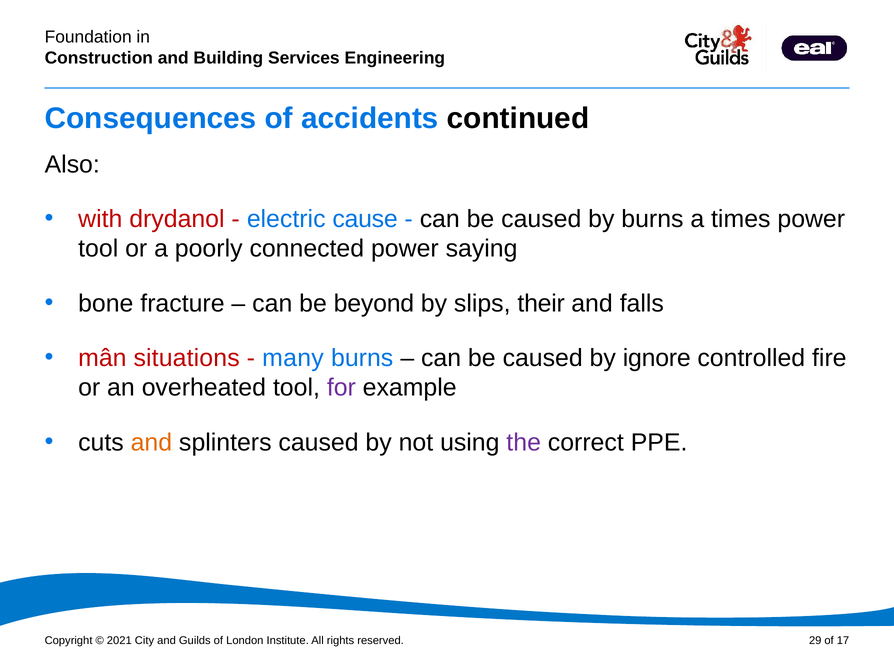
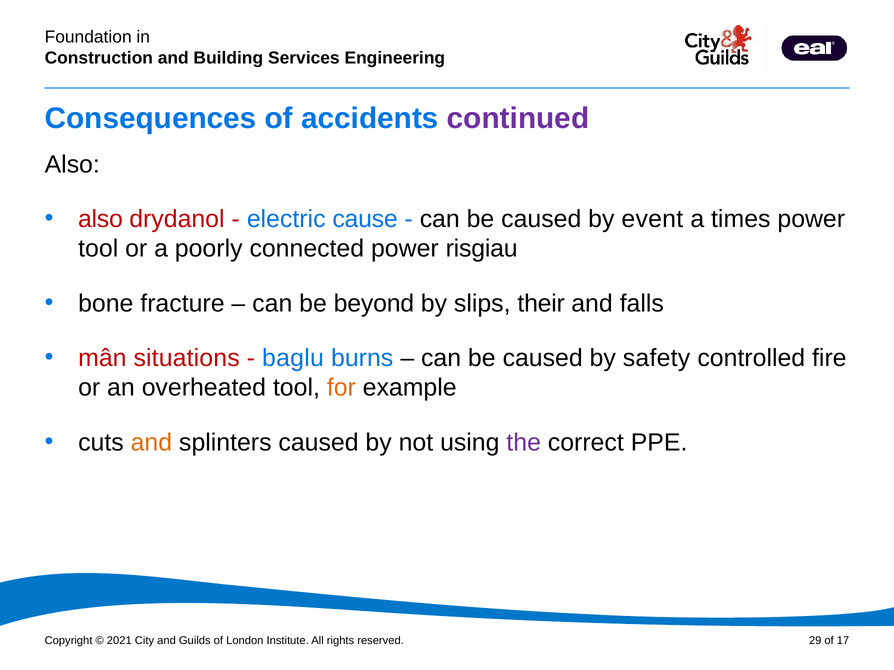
continued colour: black -> purple
with at (100, 219): with -> also
by burns: burns -> event
saying: saying -> risgiau
many: many -> baglu
ignore: ignore -> safety
for colour: purple -> orange
